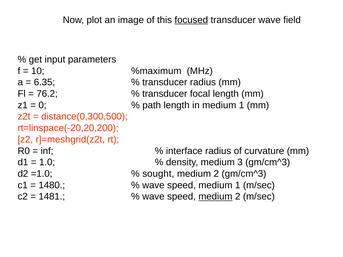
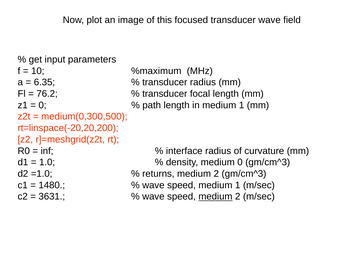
focused underline: present -> none
distance(0,300,500: distance(0,300,500 -> medium(0,300,500
medium 3: 3 -> 0
sought: sought -> returns
1481: 1481 -> 3631
